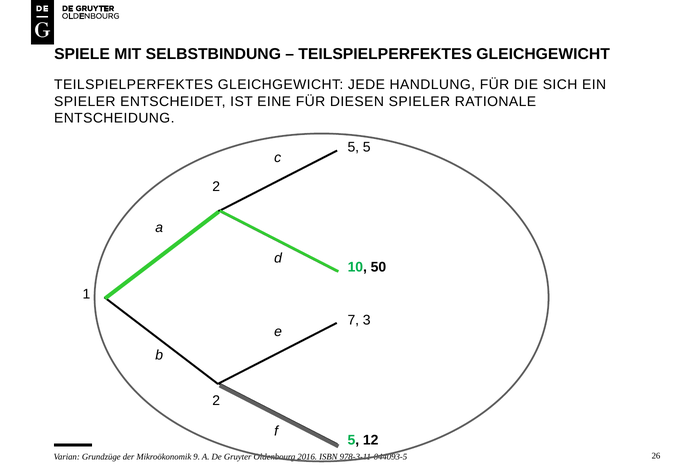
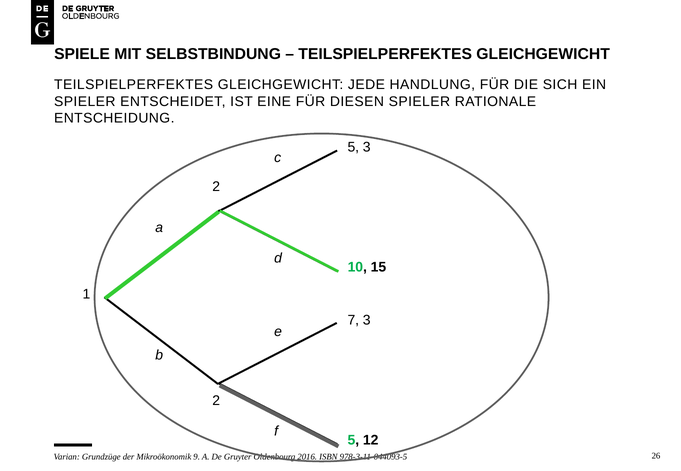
5 5: 5 -> 3
50: 50 -> 15
